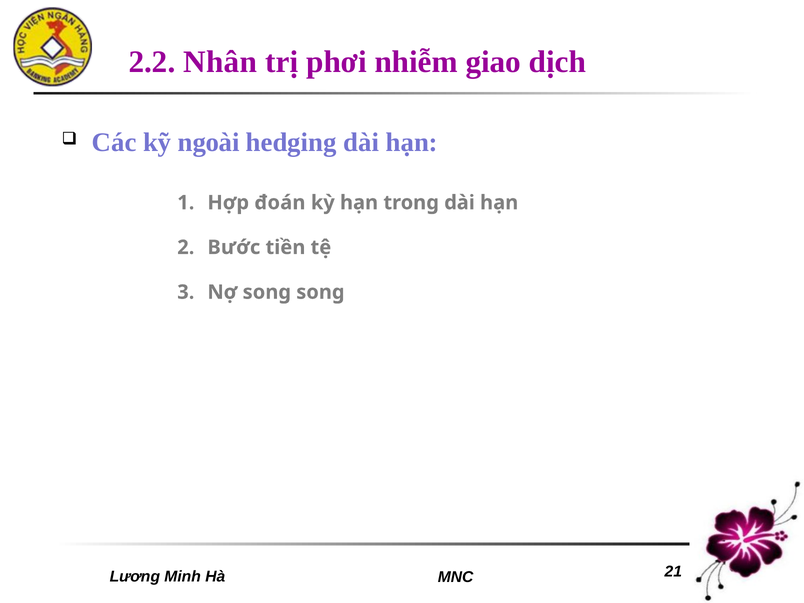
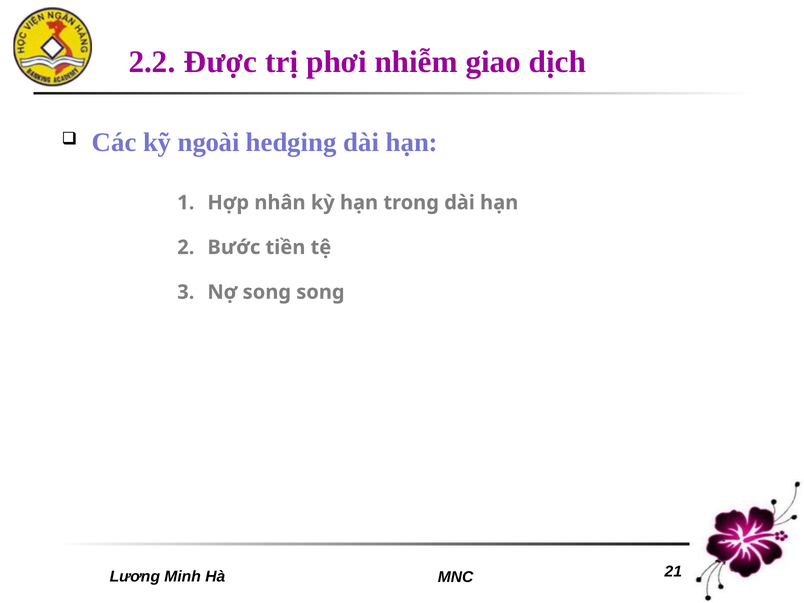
Nhân: Nhân -> Được
đoán: đoán -> nhân
